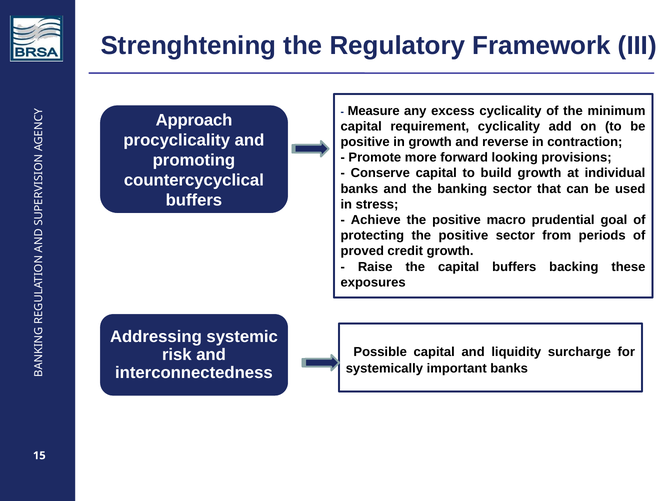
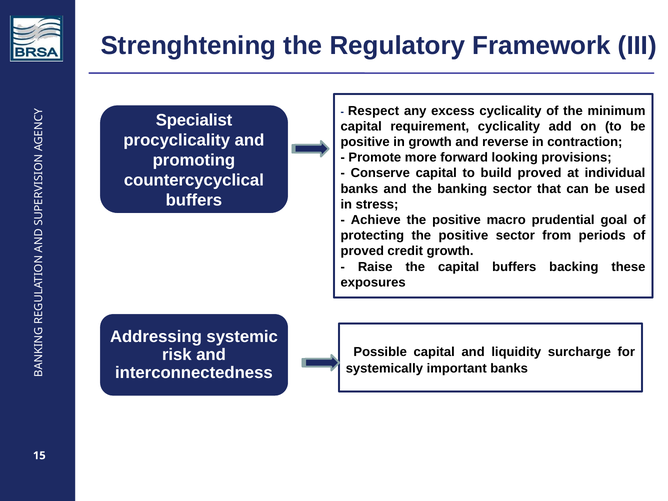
Measure: Measure -> Respect
Approach: Approach -> Specialist
build growth: growth -> proved
